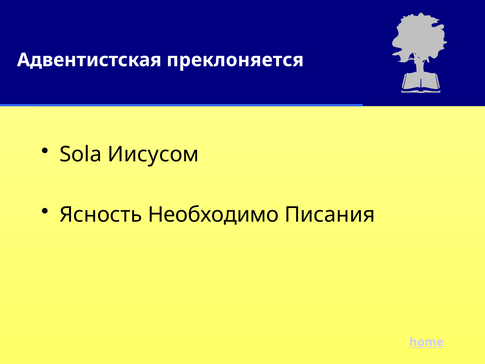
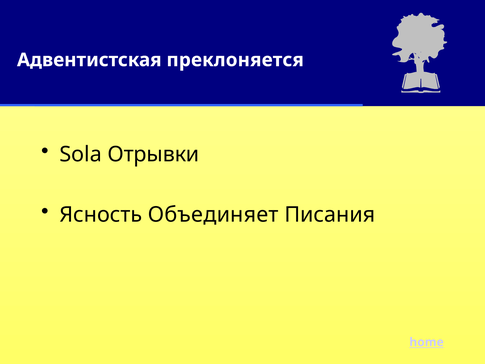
Иисусом: Иисусом -> Отрывки
Необходимо: Необходимо -> Объединяет
